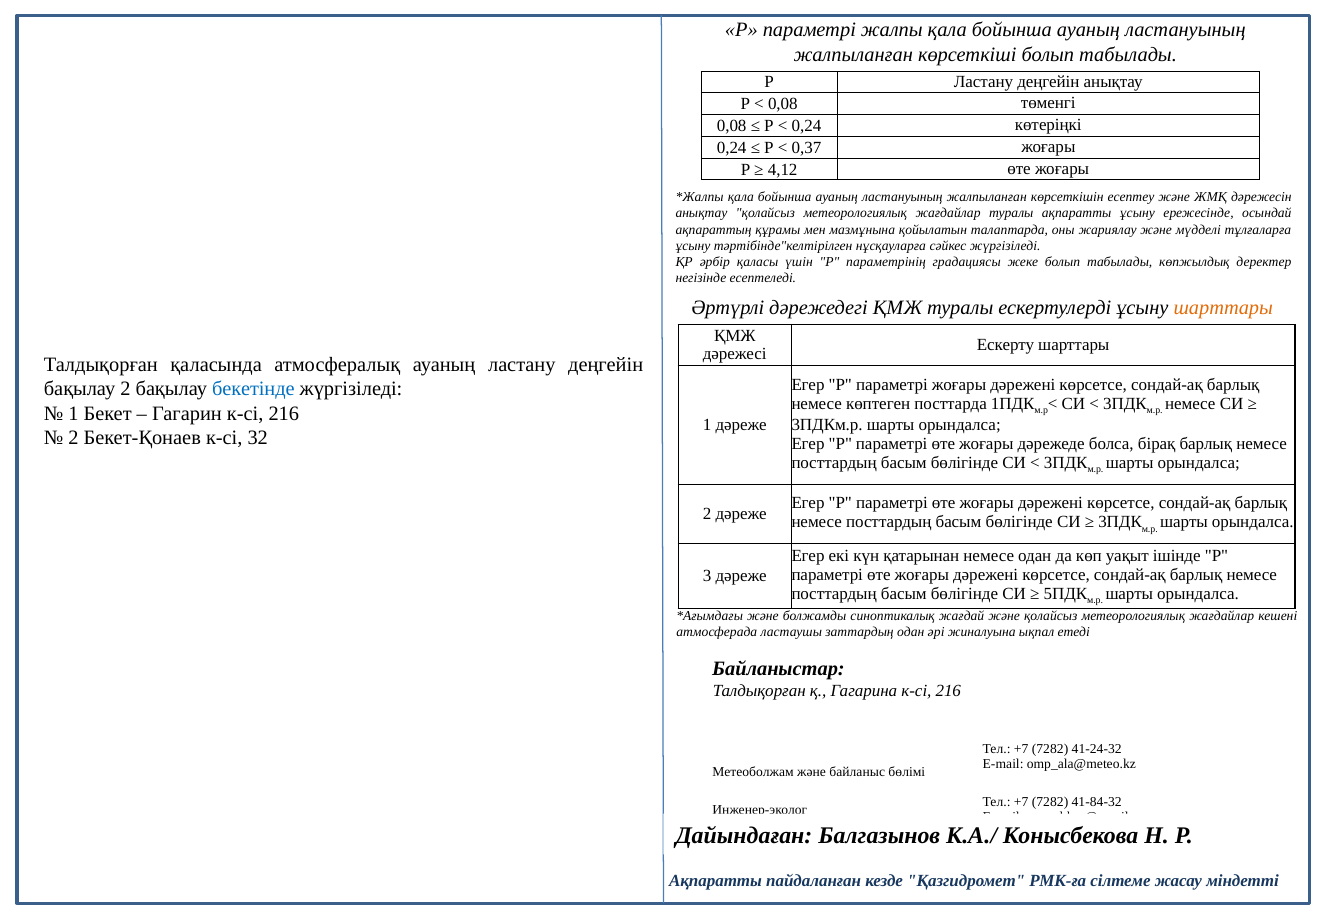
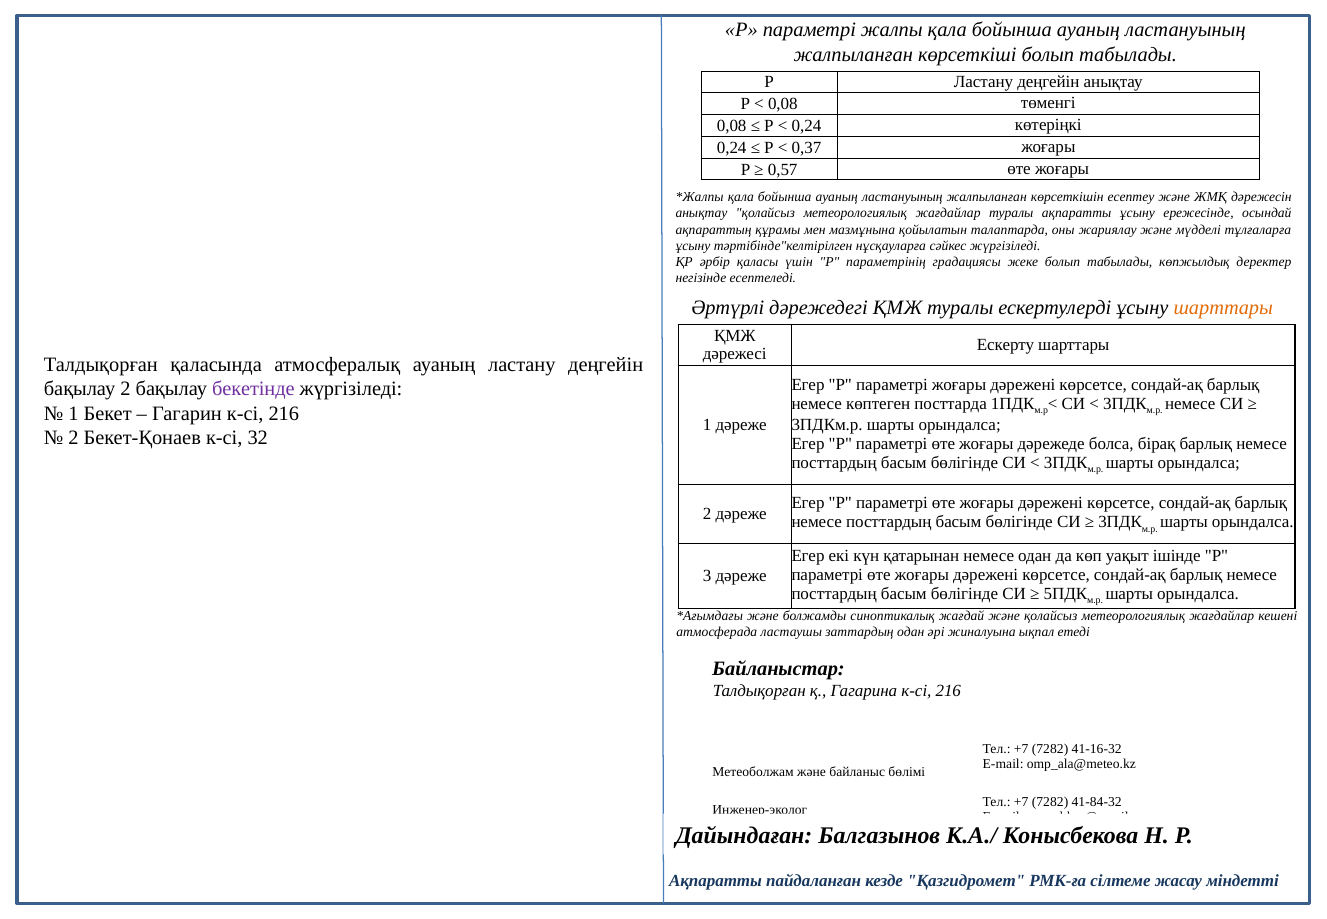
4,12: 4,12 -> 0,57
бекетінде colour: blue -> purple
41-24-32: 41-24-32 -> 41-16-32
